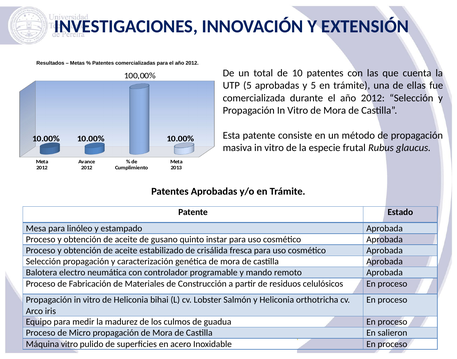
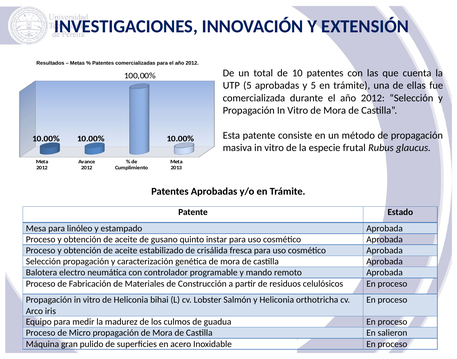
Máquina vitro: vitro -> gran
